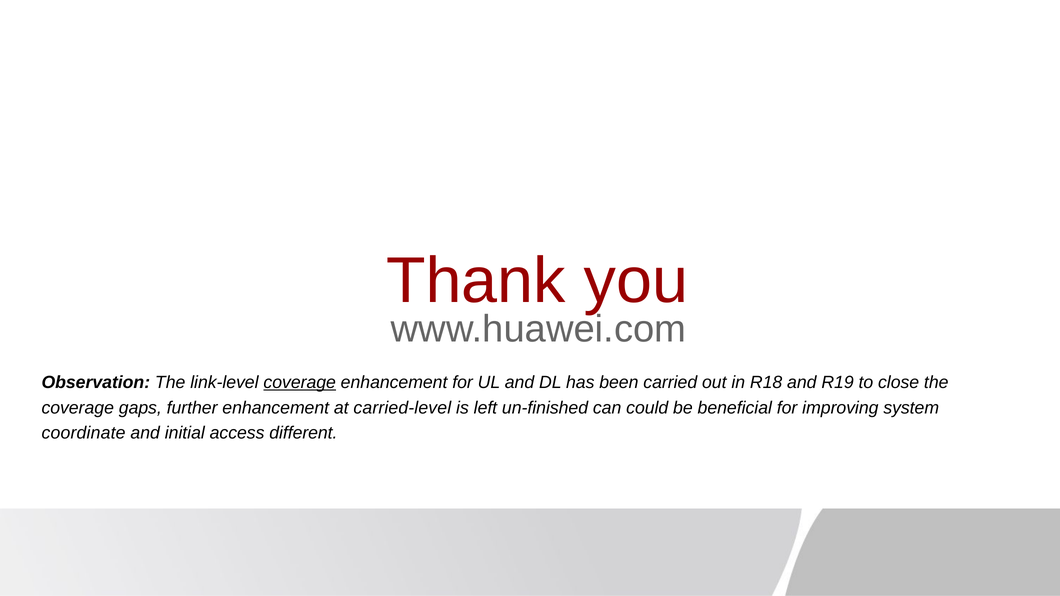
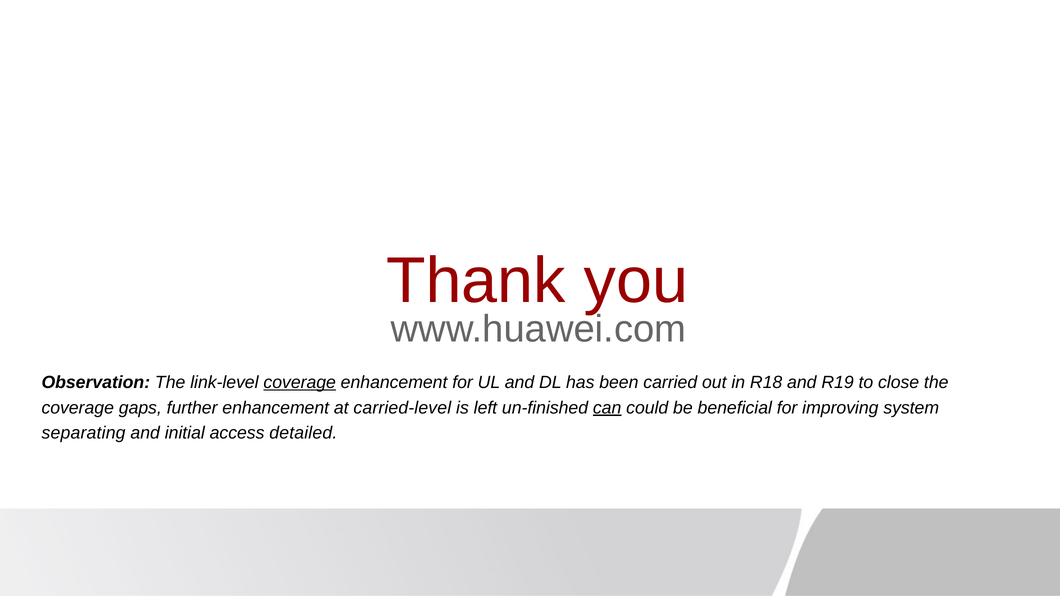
can underline: none -> present
coordinate: coordinate -> separating
different: different -> detailed
